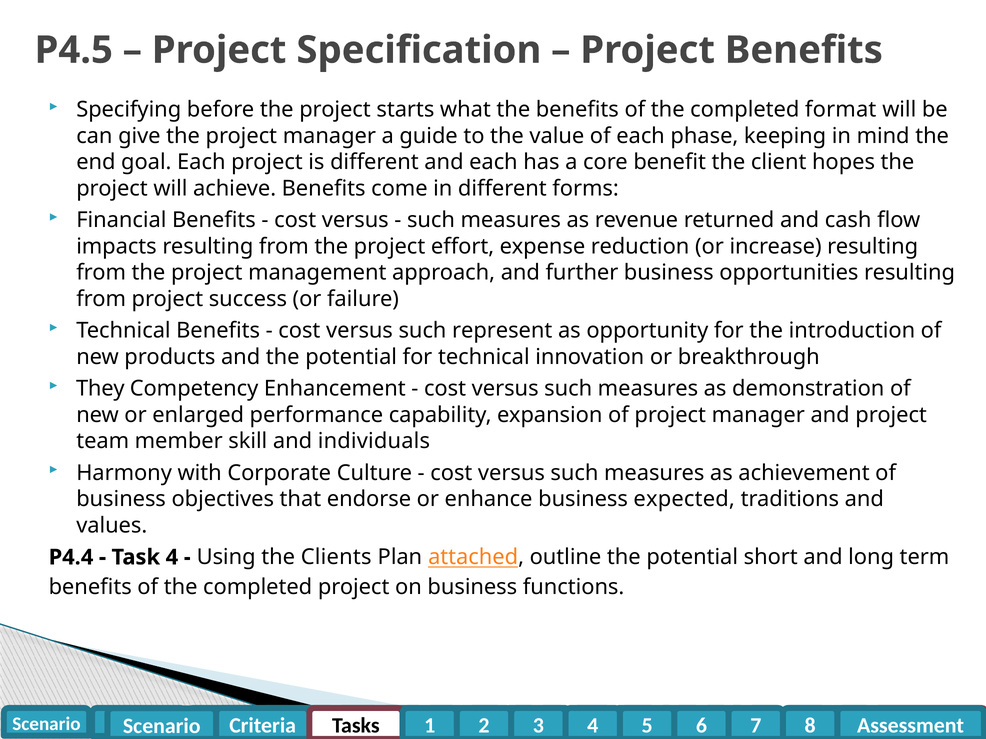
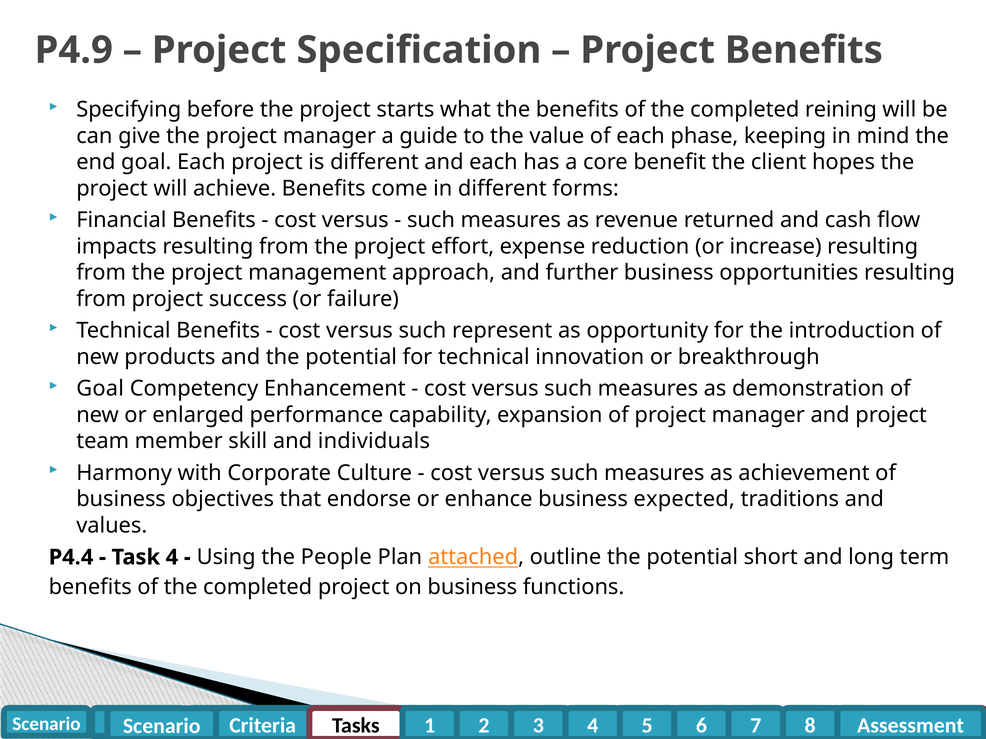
P4.5: P4.5 -> P4.9
format: format -> reining
They at (100, 389): They -> Goal
Clients: Clients -> People
